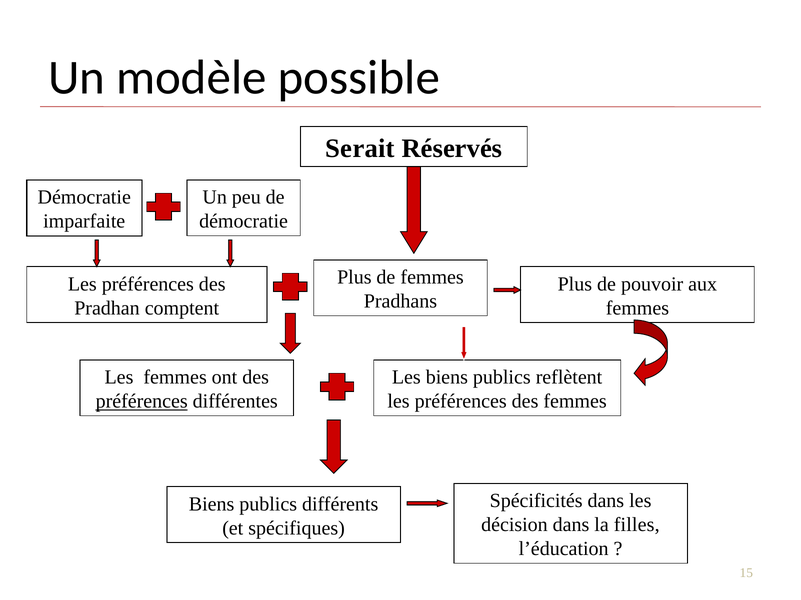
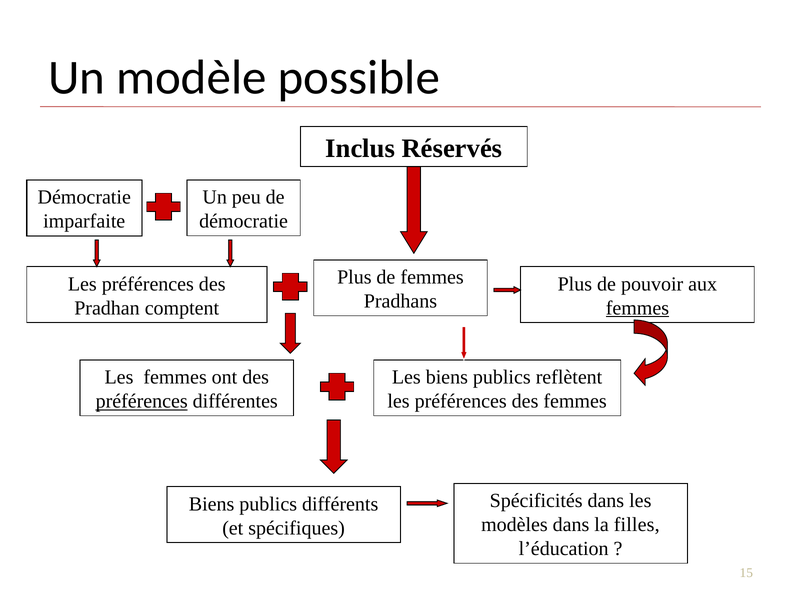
Serait: Serait -> Inclus
femmes at (637, 308) underline: none -> present
décision: décision -> modèles
